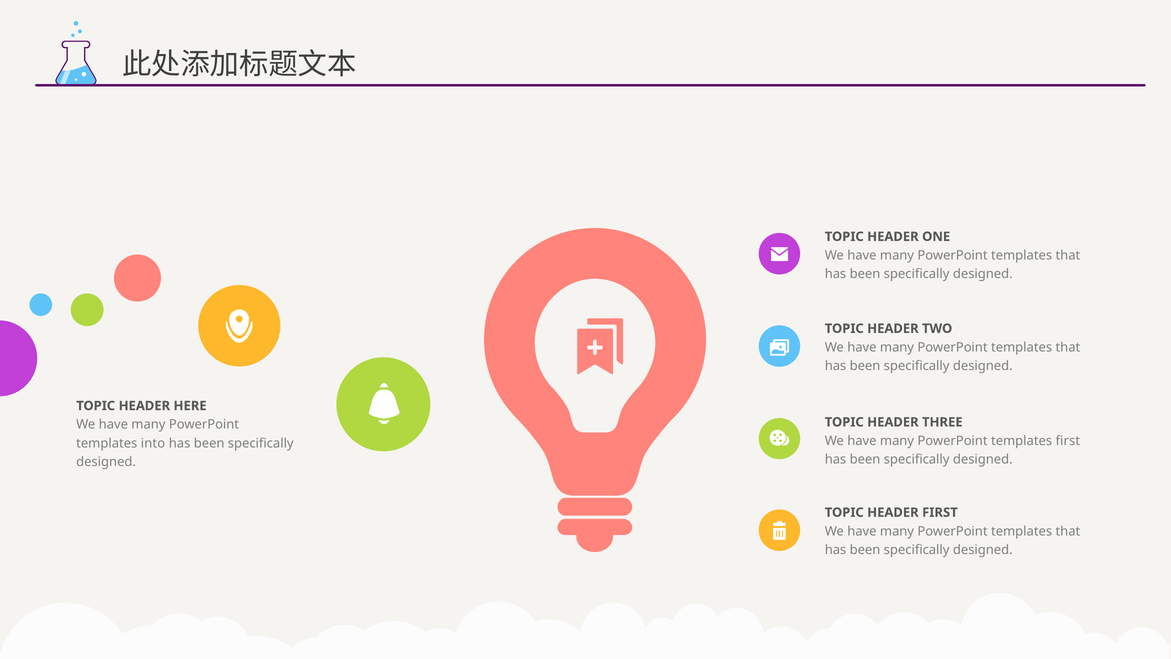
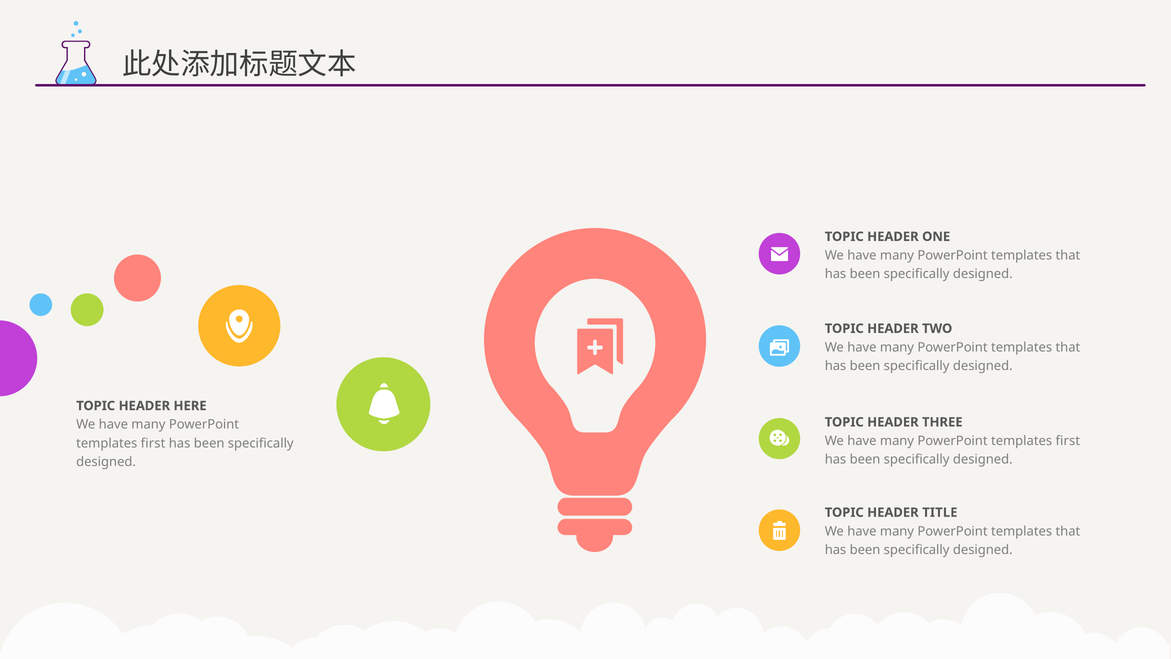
into at (153, 443): into -> first
HEADER FIRST: FIRST -> TITLE
